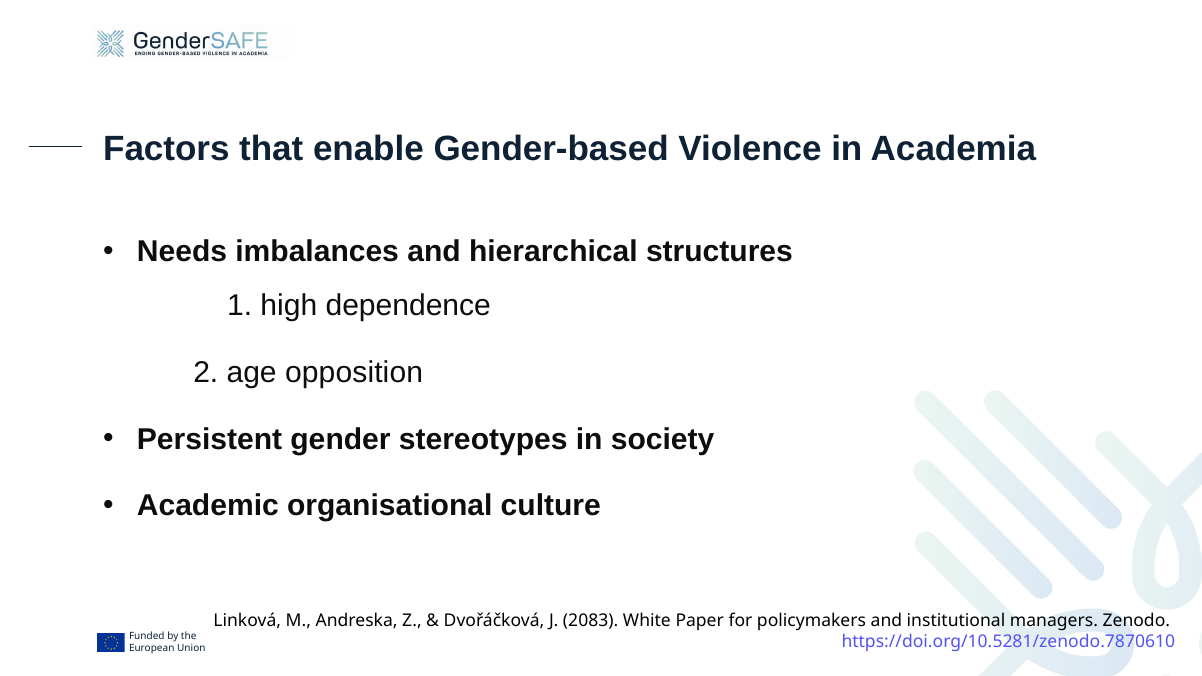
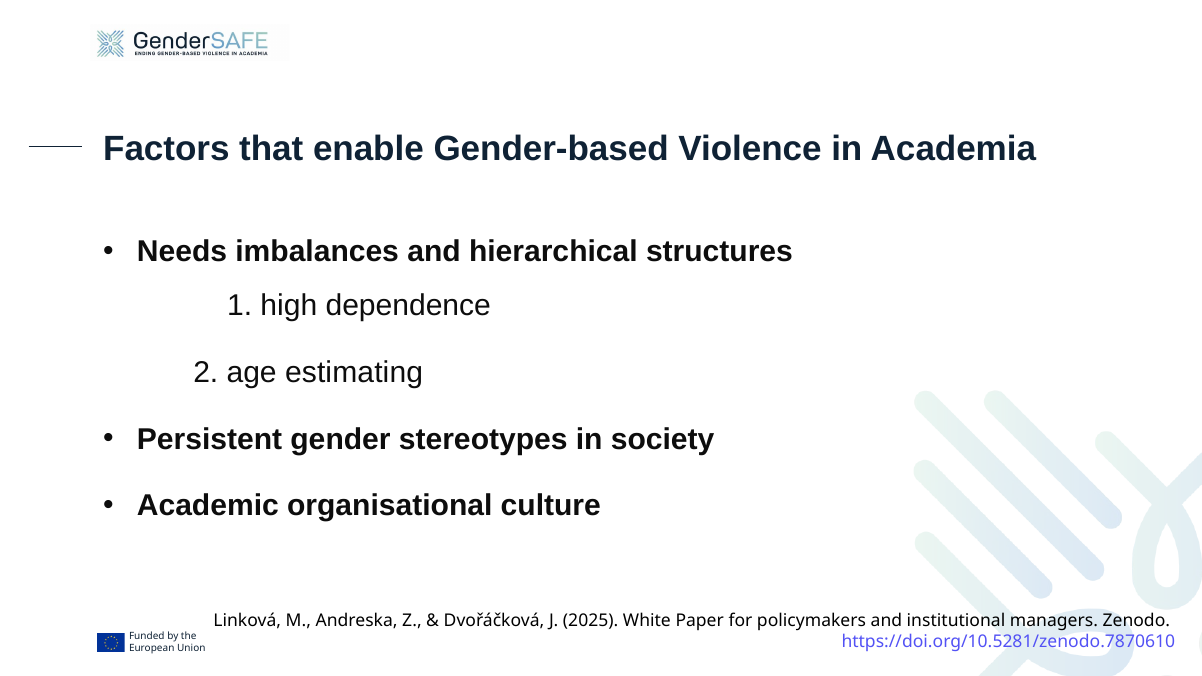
opposition: opposition -> estimating
2083: 2083 -> 2025
